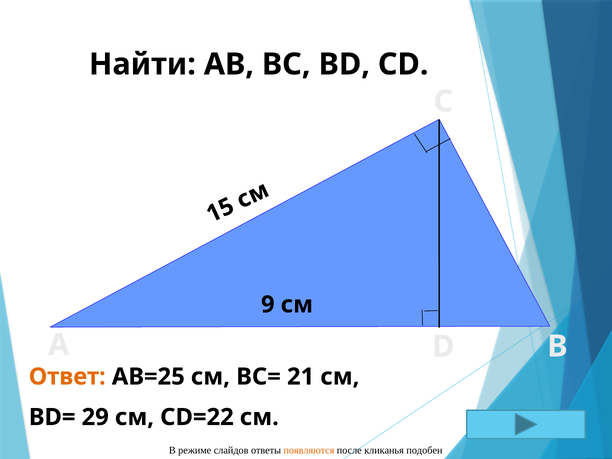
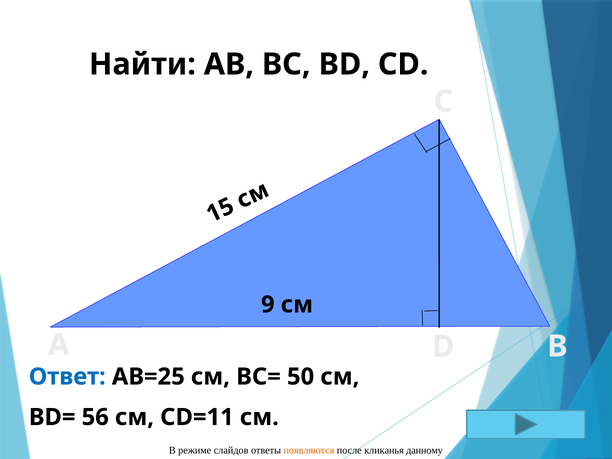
Ответ colour: orange -> blue
21: 21 -> 50
29: 29 -> 56
СD=22: СD=22 -> СD=11
подобен: подобен -> данному
